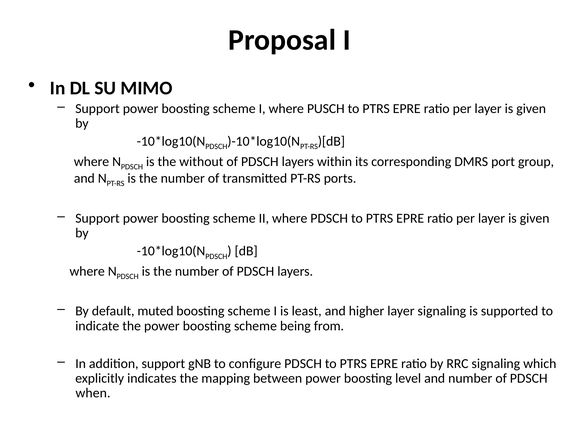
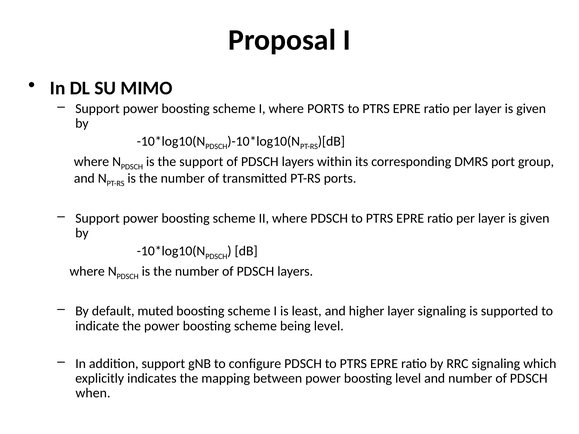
where PUSCH: PUSCH -> PORTS
the without: without -> support
being from: from -> level
